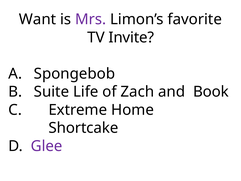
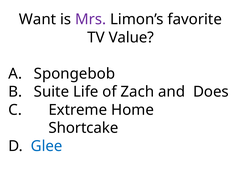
Invite: Invite -> Value
Book: Book -> Does
Glee colour: purple -> blue
